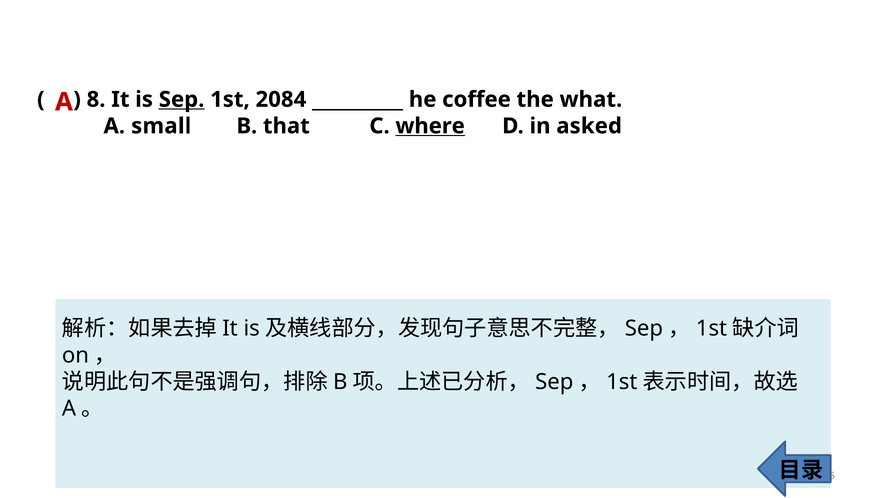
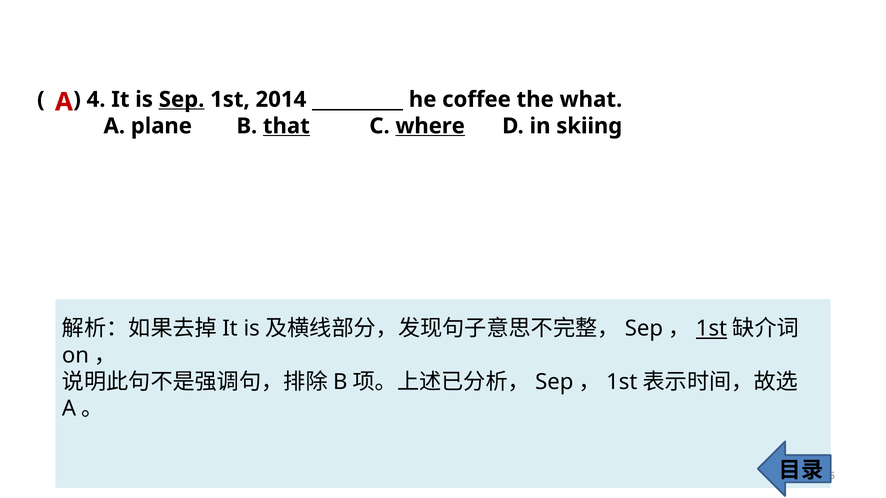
8: 8 -> 4
2084: 2084 -> 2014
small: small -> plane
that underline: none -> present
asked: asked -> skiing
1st at (711, 329) underline: none -> present
